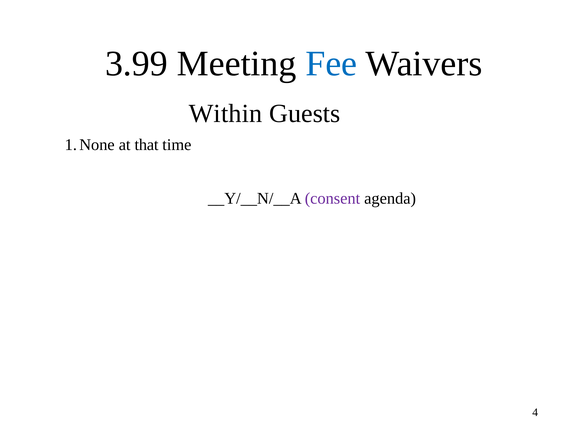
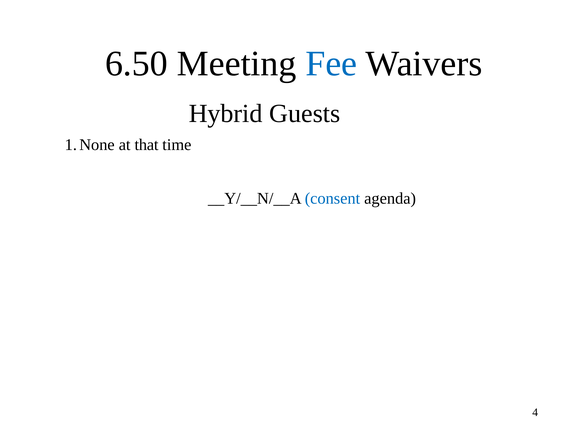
3.99: 3.99 -> 6.50
Within: Within -> Hybrid
consent colour: purple -> blue
